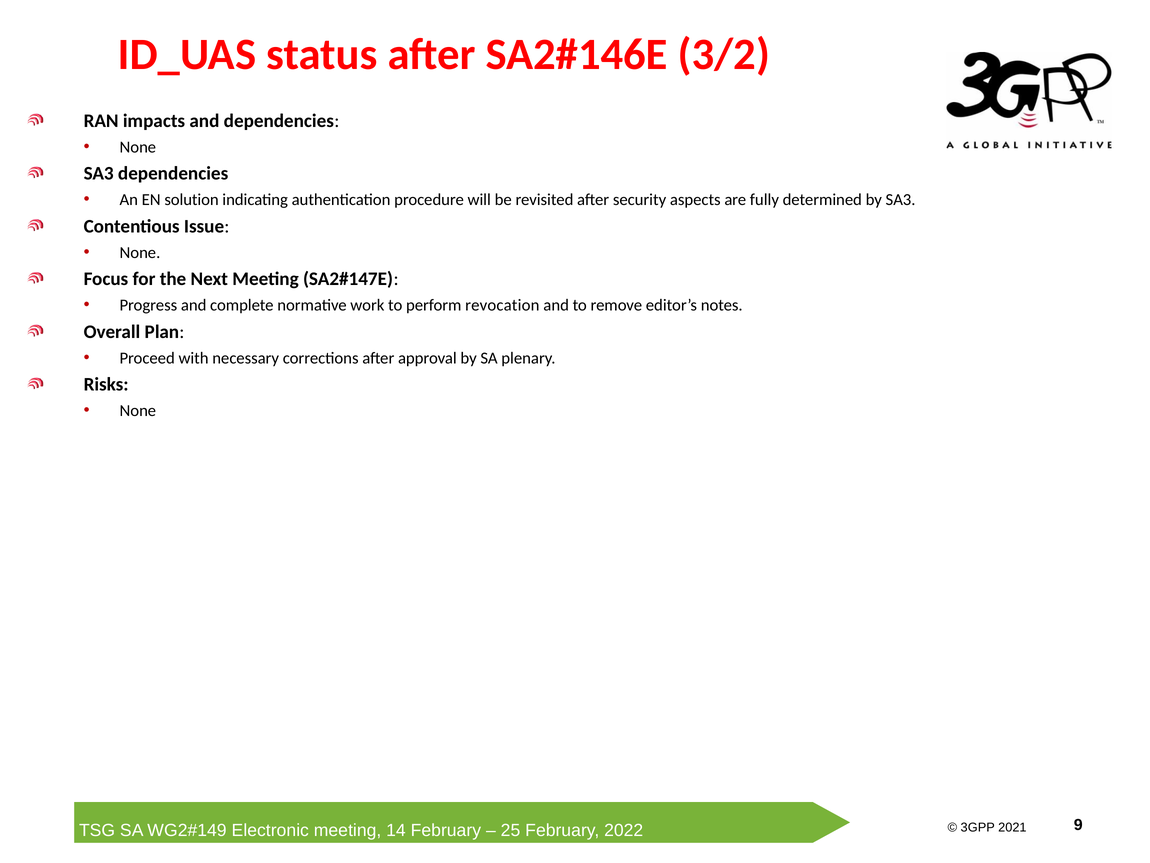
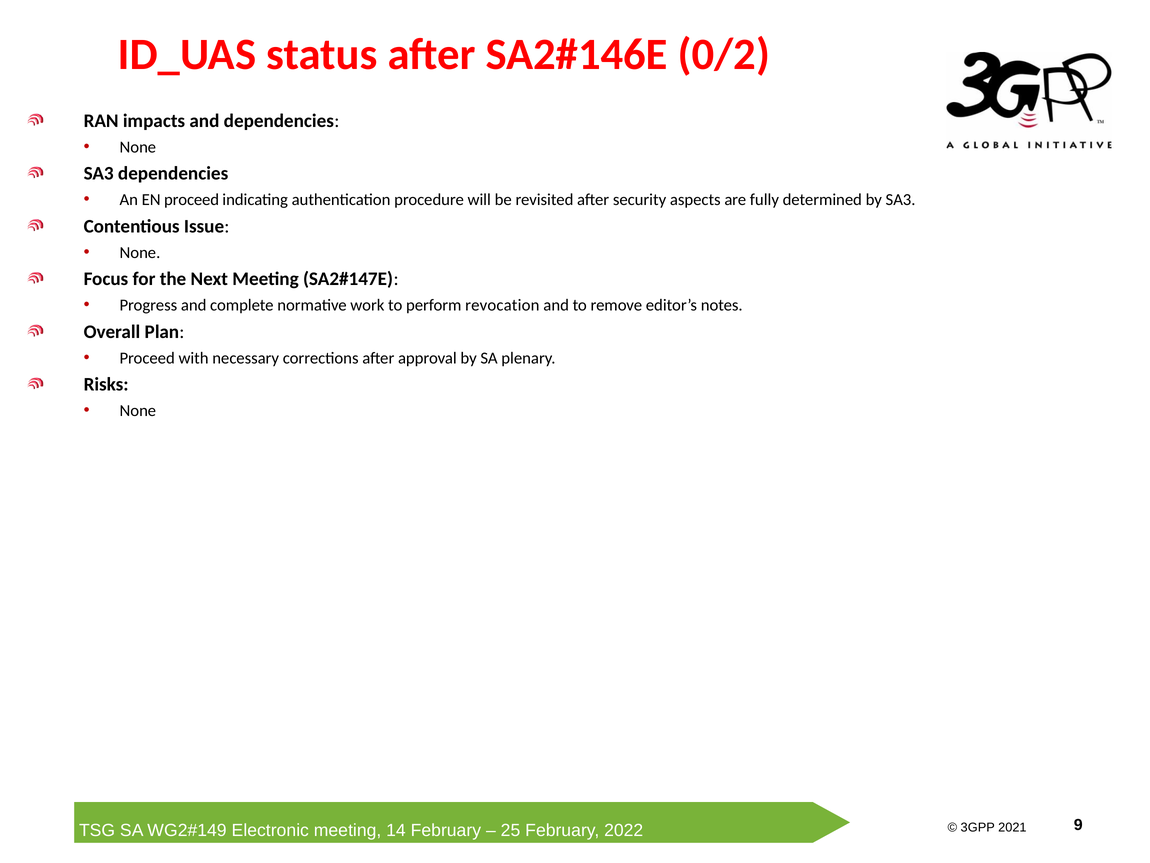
3/2: 3/2 -> 0/2
EN solution: solution -> proceed
